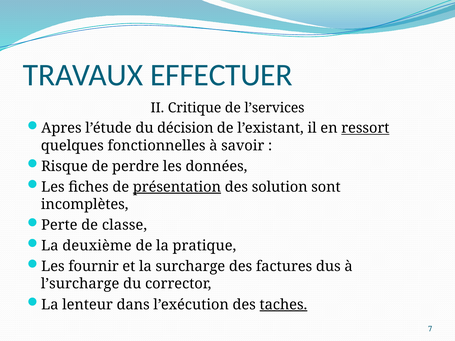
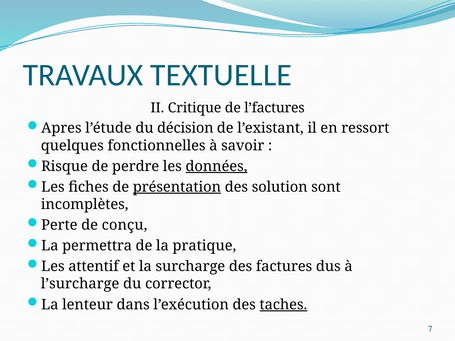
EFFECTUER: EFFECTUER -> TEXTUELLE
l’services: l’services -> l’factures
ressort underline: present -> none
données underline: none -> present
classe: classe -> conçu
deuxième: deuxième -> permettra
fournir: fournir -> attentif
